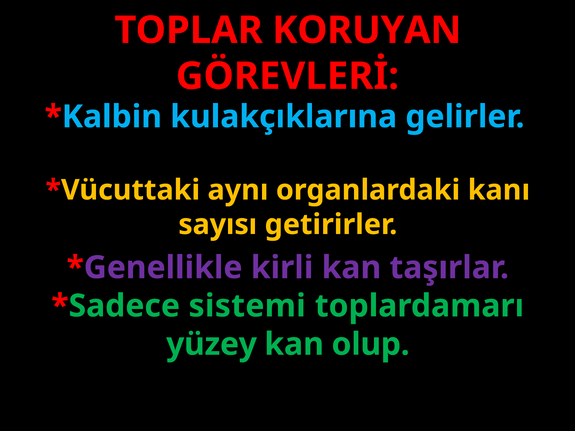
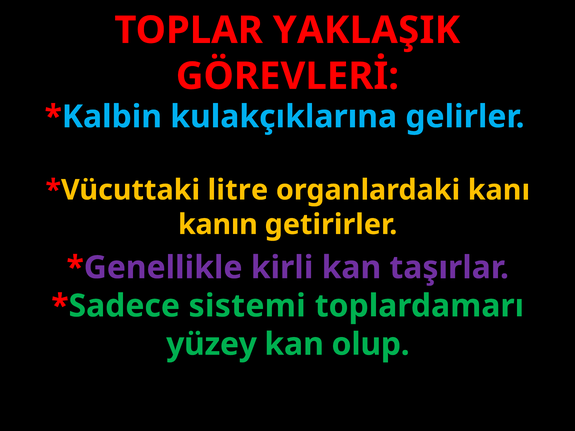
KORUYAN: KORUYAN -> YAKLAŞIK
aynı: aynı -> litre
sayısı: sayısı -> kanın
